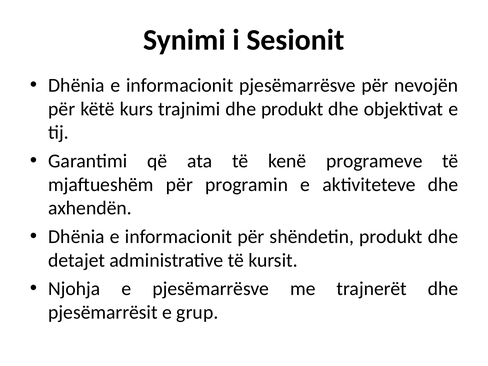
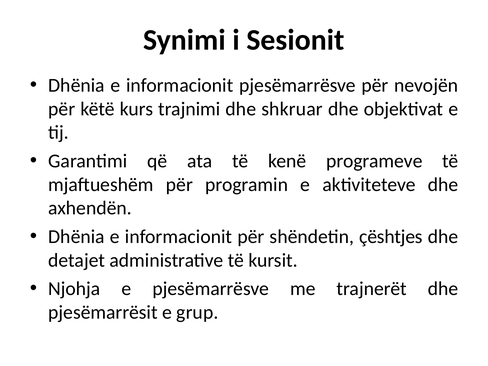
dhe produkt: produkt -> shkruar
shëndetin produkt: produkt -> çështjes
